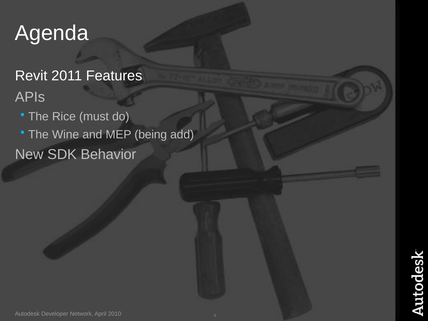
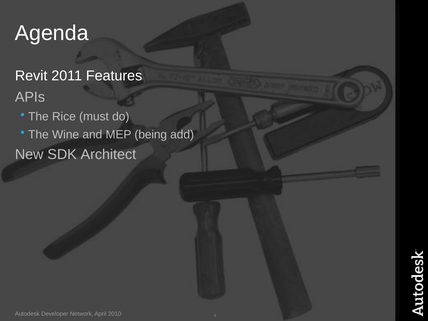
Behavior: Behavior -> Architect
